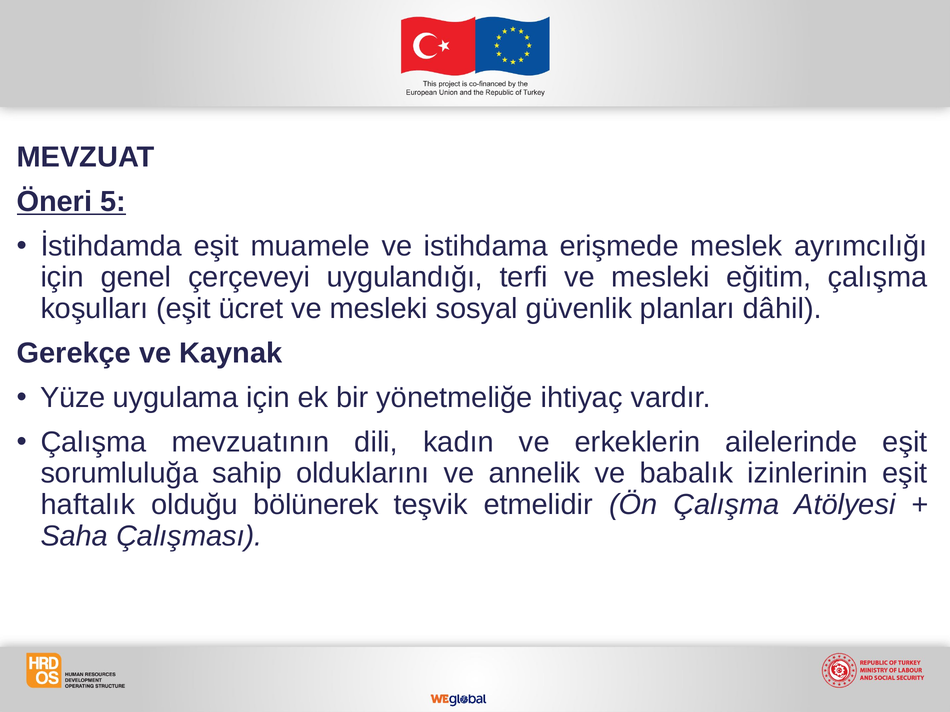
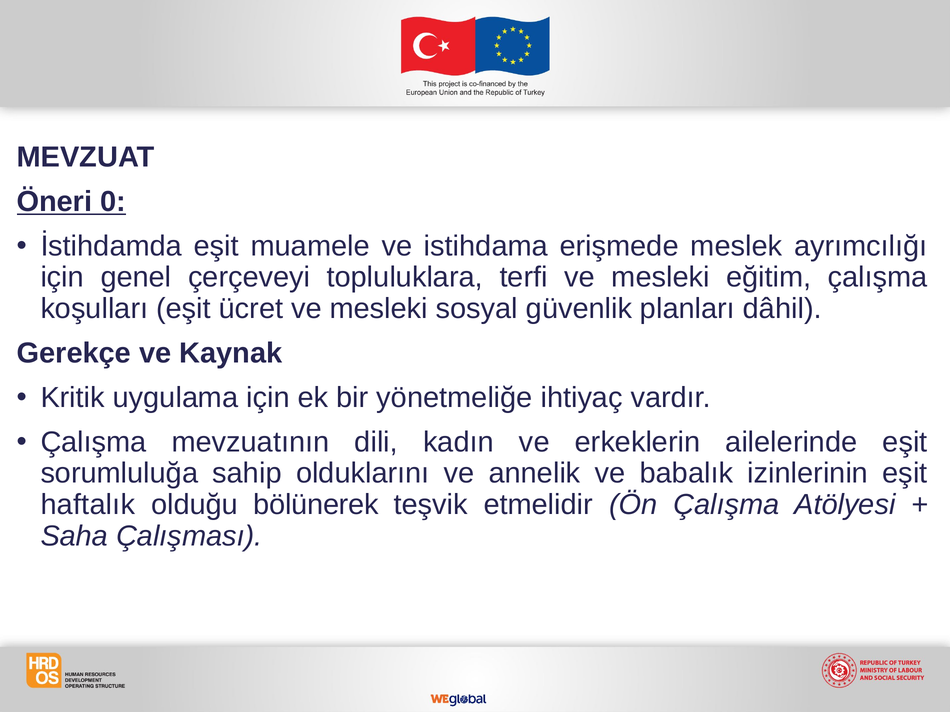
5: 5 -> 0
uygulandığı: uygulandığı -> topluluklara
Yüze: Yüze -> Kritik
